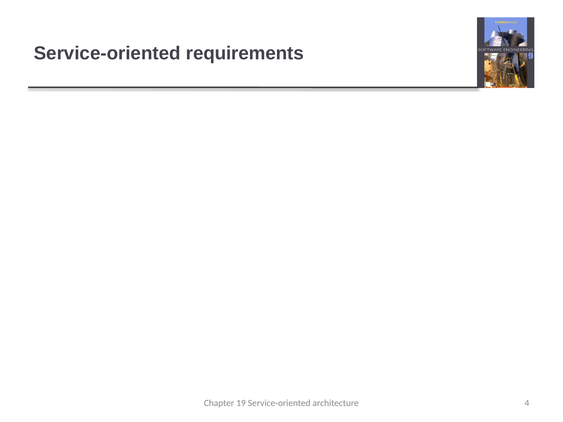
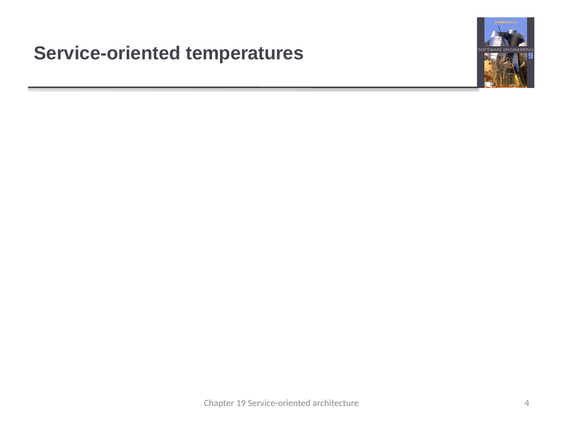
requirements: requirements -> temperatures
